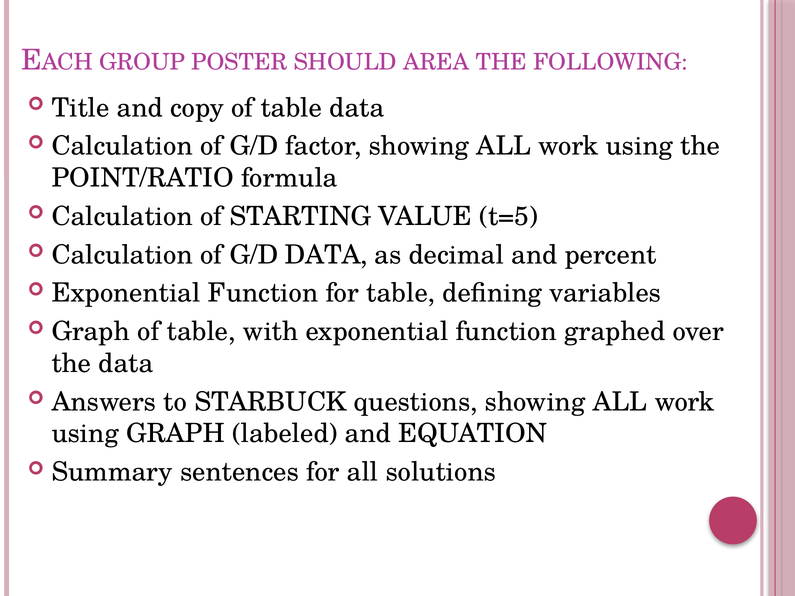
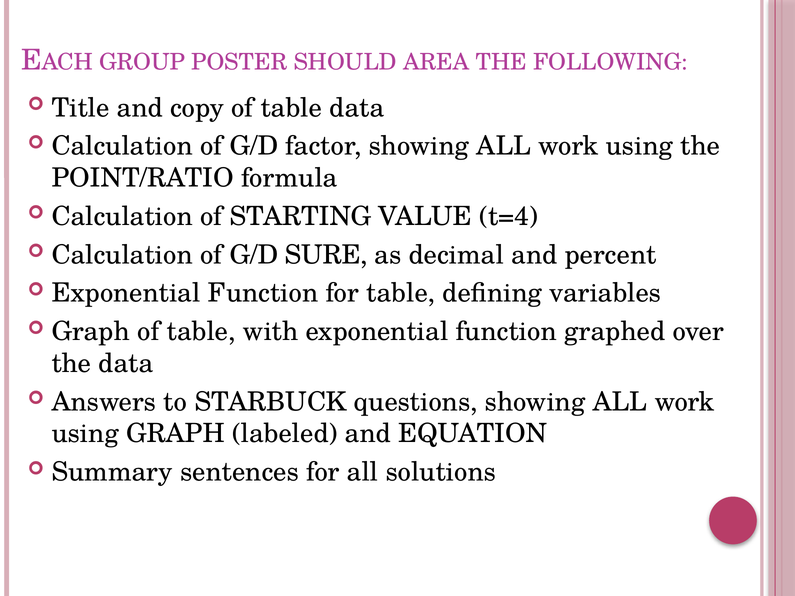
t=5: t=5 -> t=4
G/D DATA: DATA -> SURE
